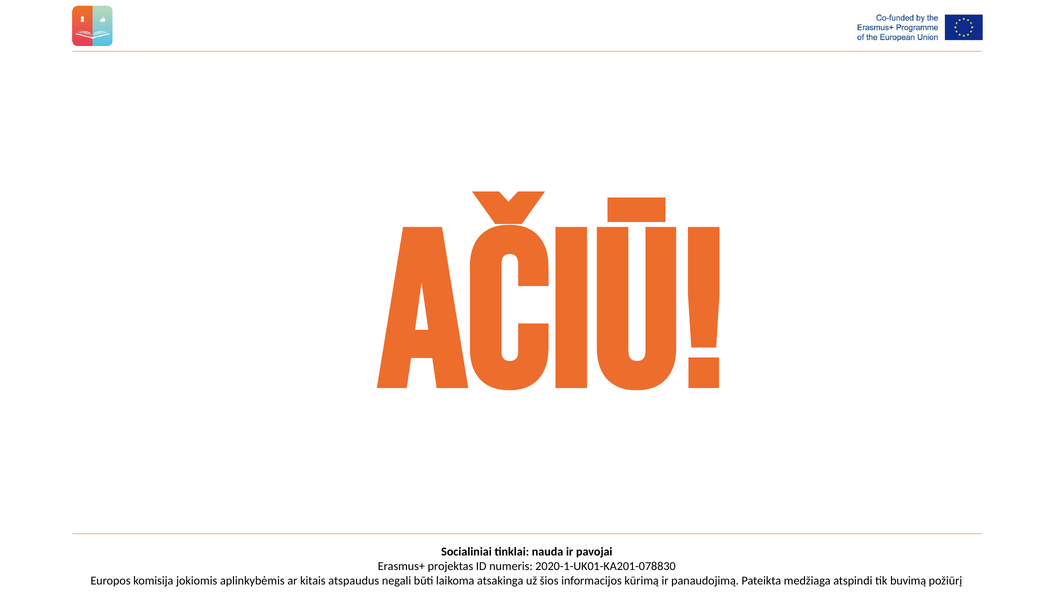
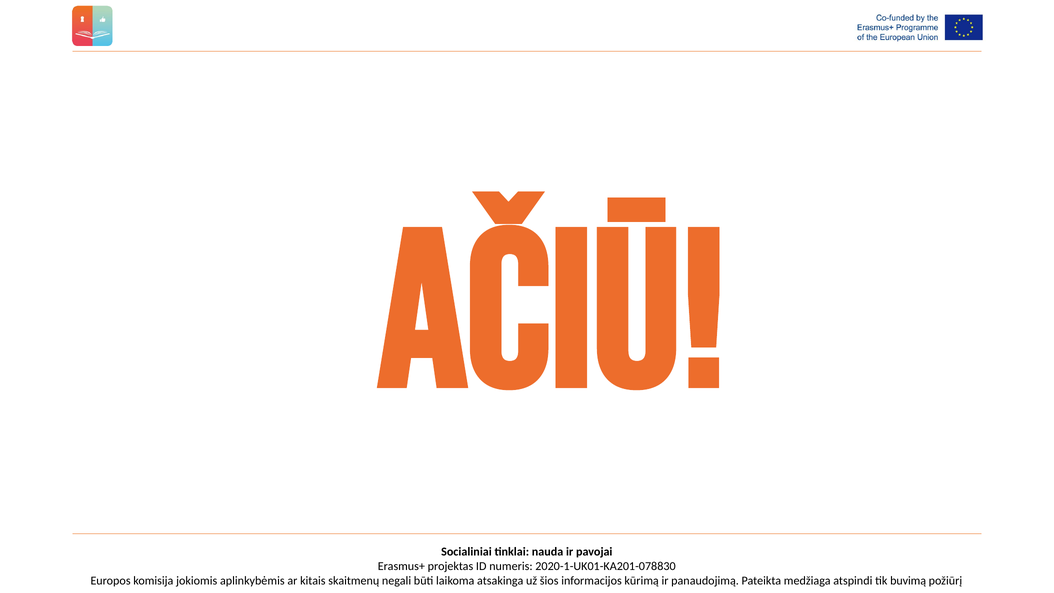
atspaudus: atspaudus -> skaitmenų
